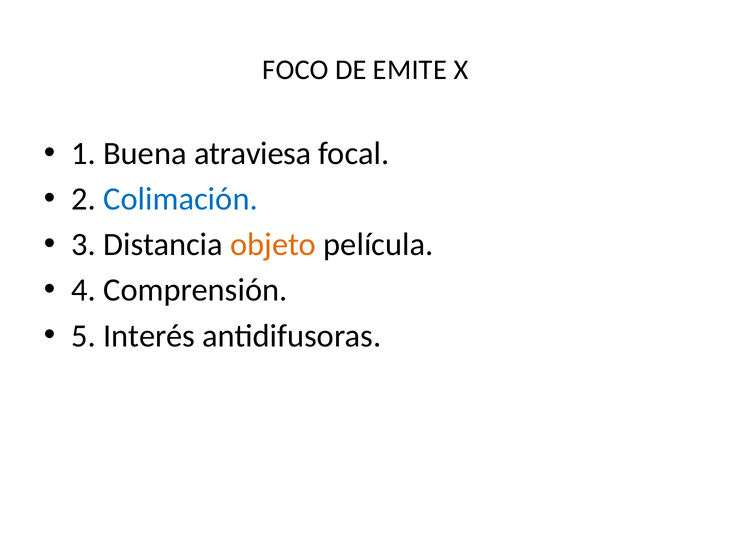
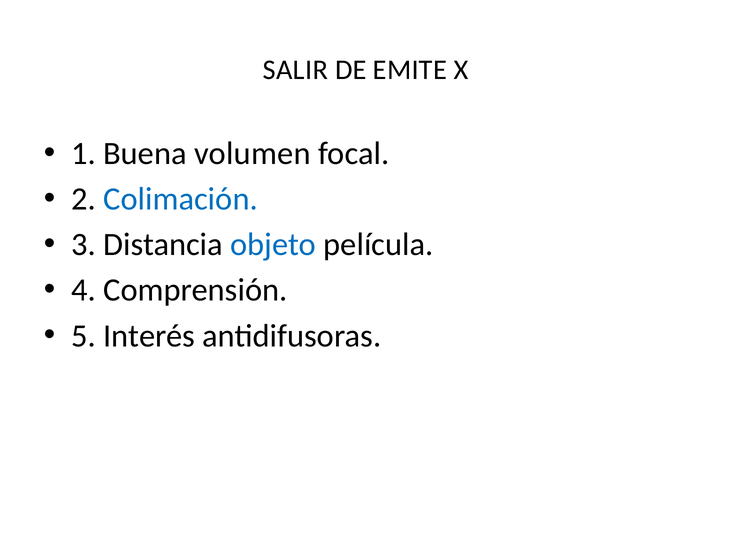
FOCO: FOCO -> SALIR
atraviesa: atraviesa -> volumen
objeto colour: orange -> blue
